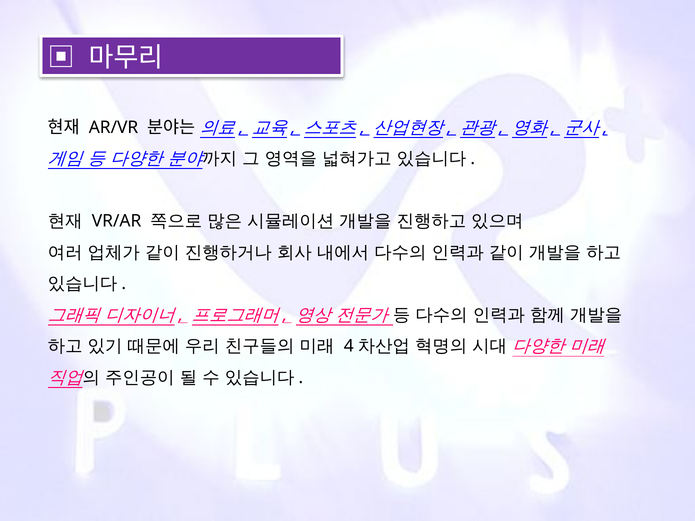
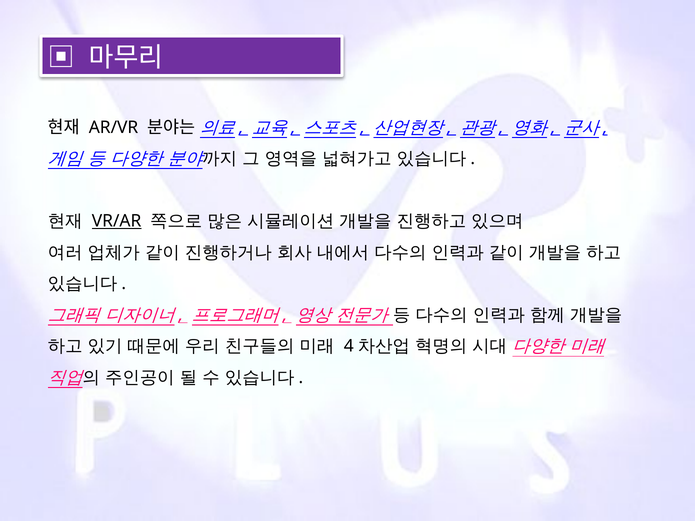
VR/AR underline: none -> present
